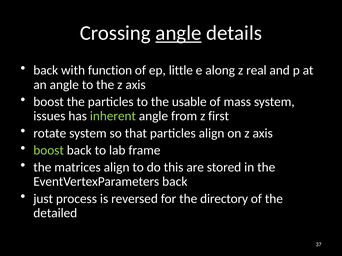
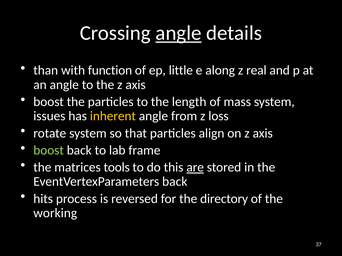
back at (46, 70): back -> than
usable: usable -> length
inherent colour: light green -> yellow
first: first -> loss
matrices align: align -> tools
are underline: none -> present
just: just -> hits
detailed: detailed -> working
